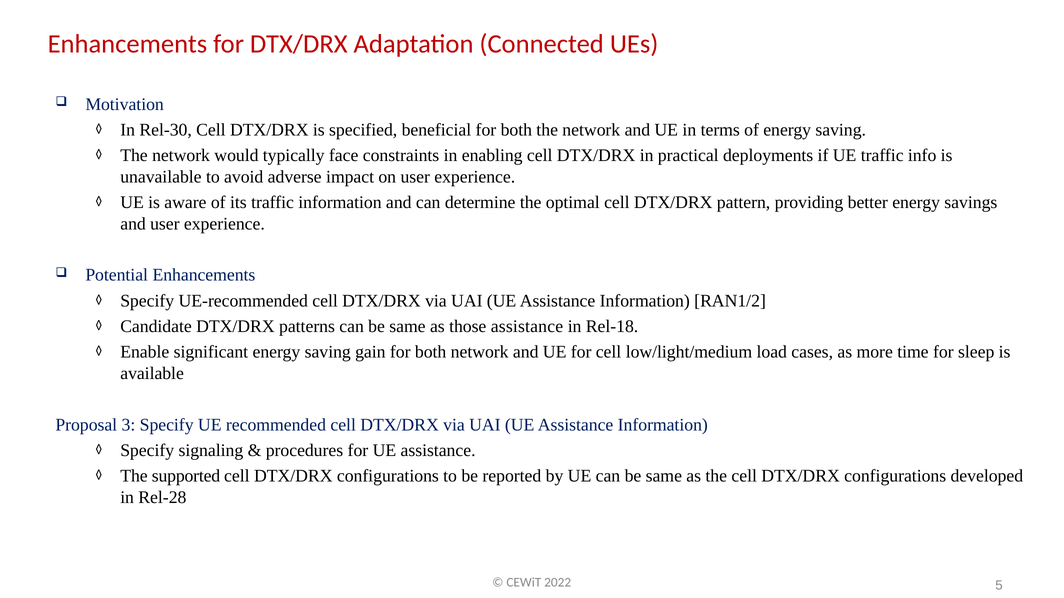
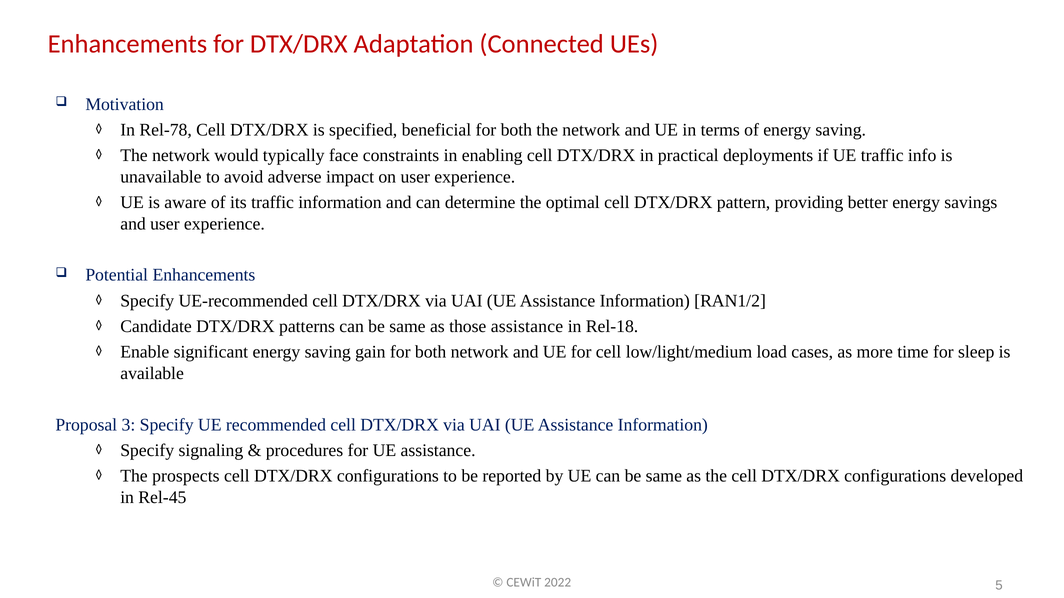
Rel-30: Rel-30 -> Rel-78
supported: supported -> prospects
Rel-28: Rel-28 -> Rel-45
